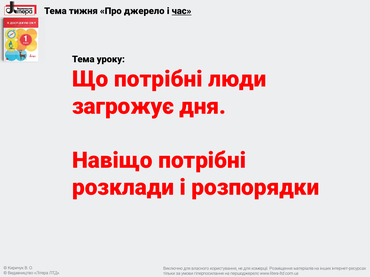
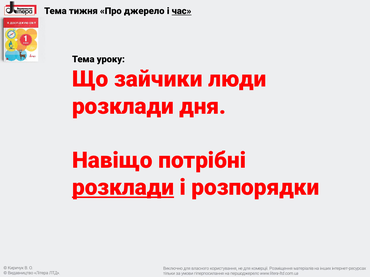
Що потрібні: потрібні -> зайчики
загрожує at (123, 107): загрожує -> розклади
розклади at (123, 188) underline: none -> present
